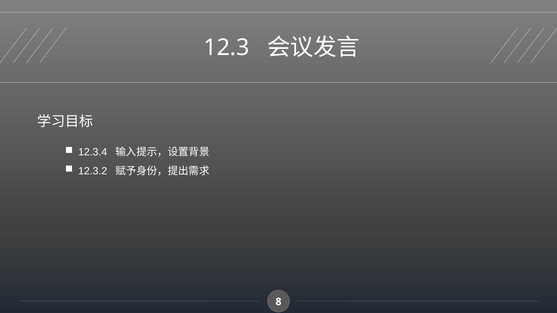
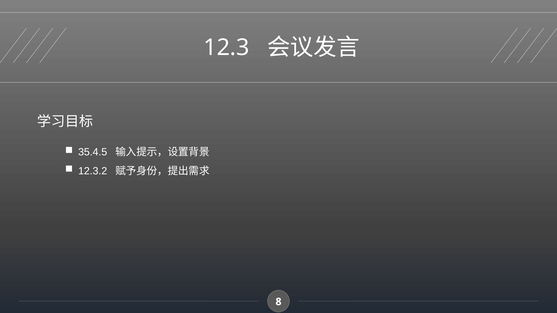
12.3.4: 12.3.4 -> 35.4.5
